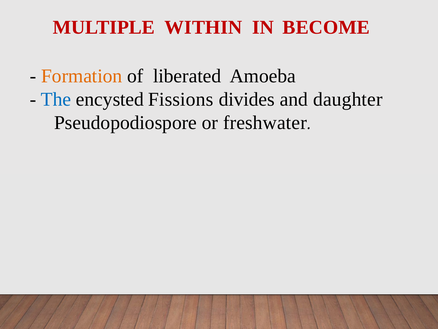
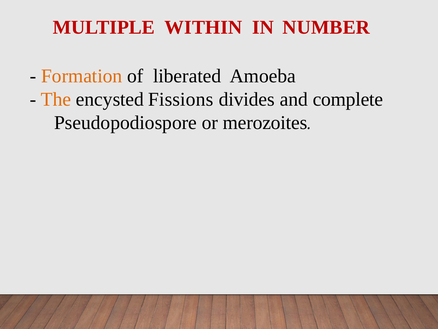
BECOME: BECOME -> NUMBER
The colour: blue -> orange
daughter: daughter -> complete
freshwater: freshwater -> merozoites
